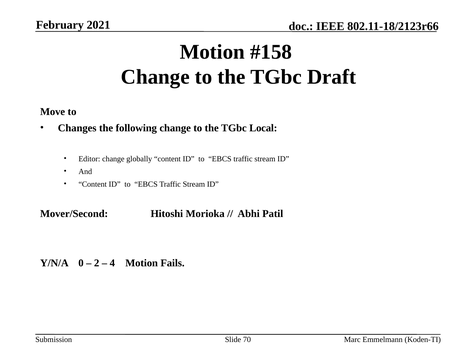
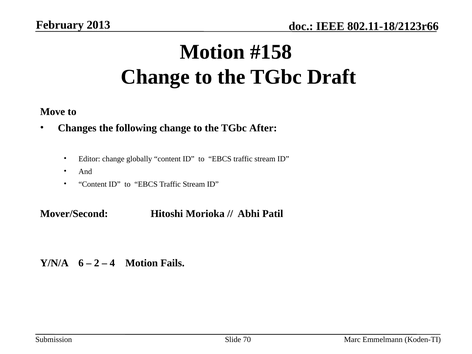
2021: 2021 -> 2013
Local: Local -> After
0: 0 -> 6
